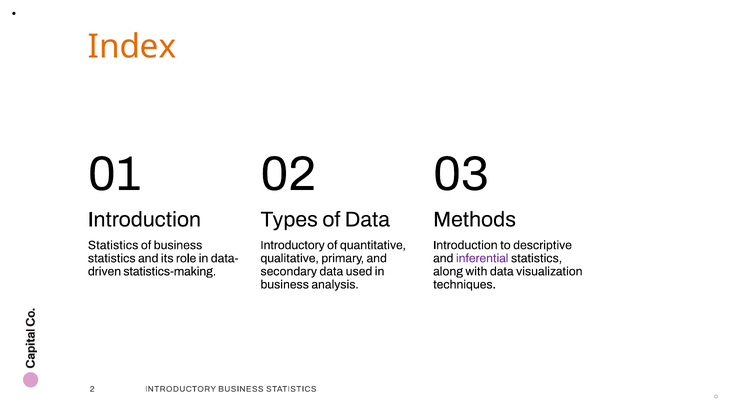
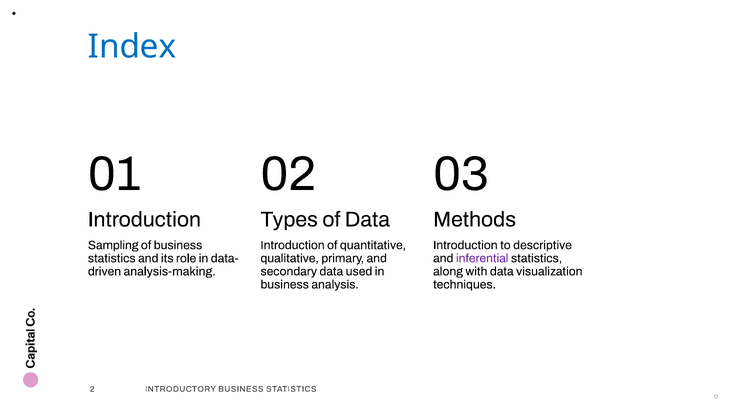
Index colour: orange -> blue
Statistics at (113, 245): Statistics -> Sampling
Introductory at (293, 245): Introductory -> Introduction
statistics-making: statistics-making -> analysis-making
